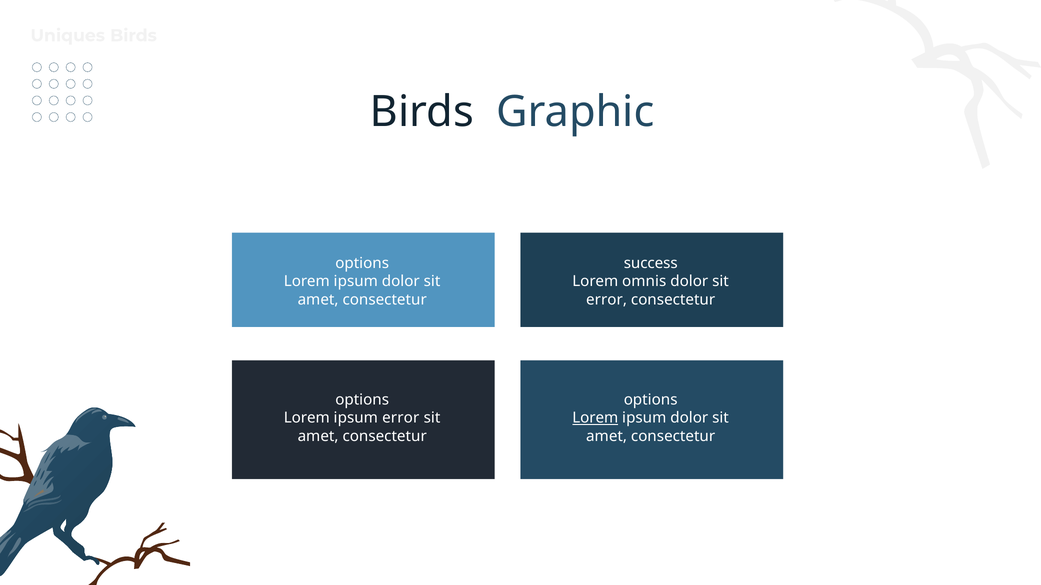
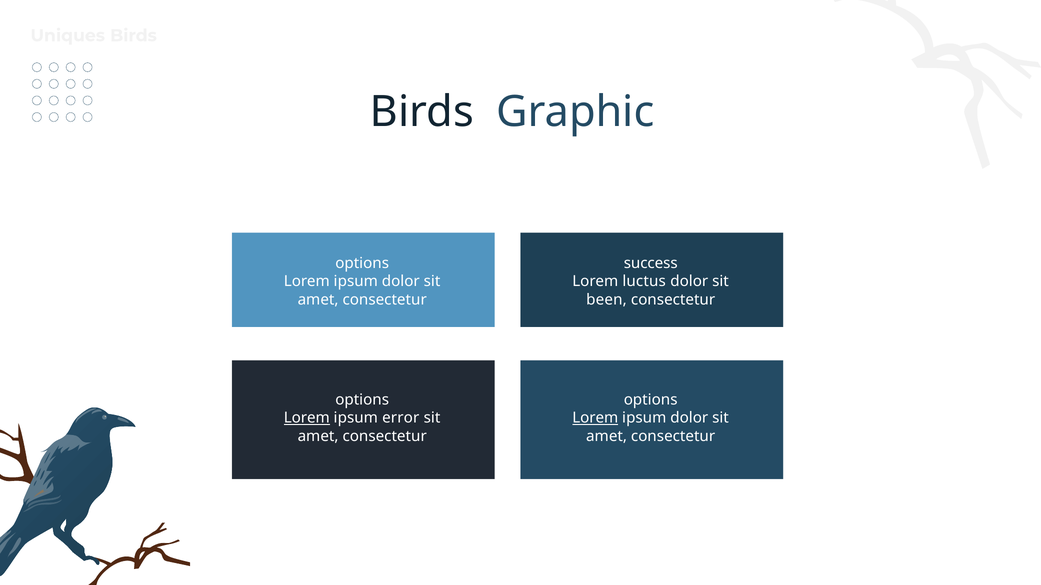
omnis: omnis -> luctus
error at (607, 300): error -> been
Lorem at (307, 418) underline: none -> present
